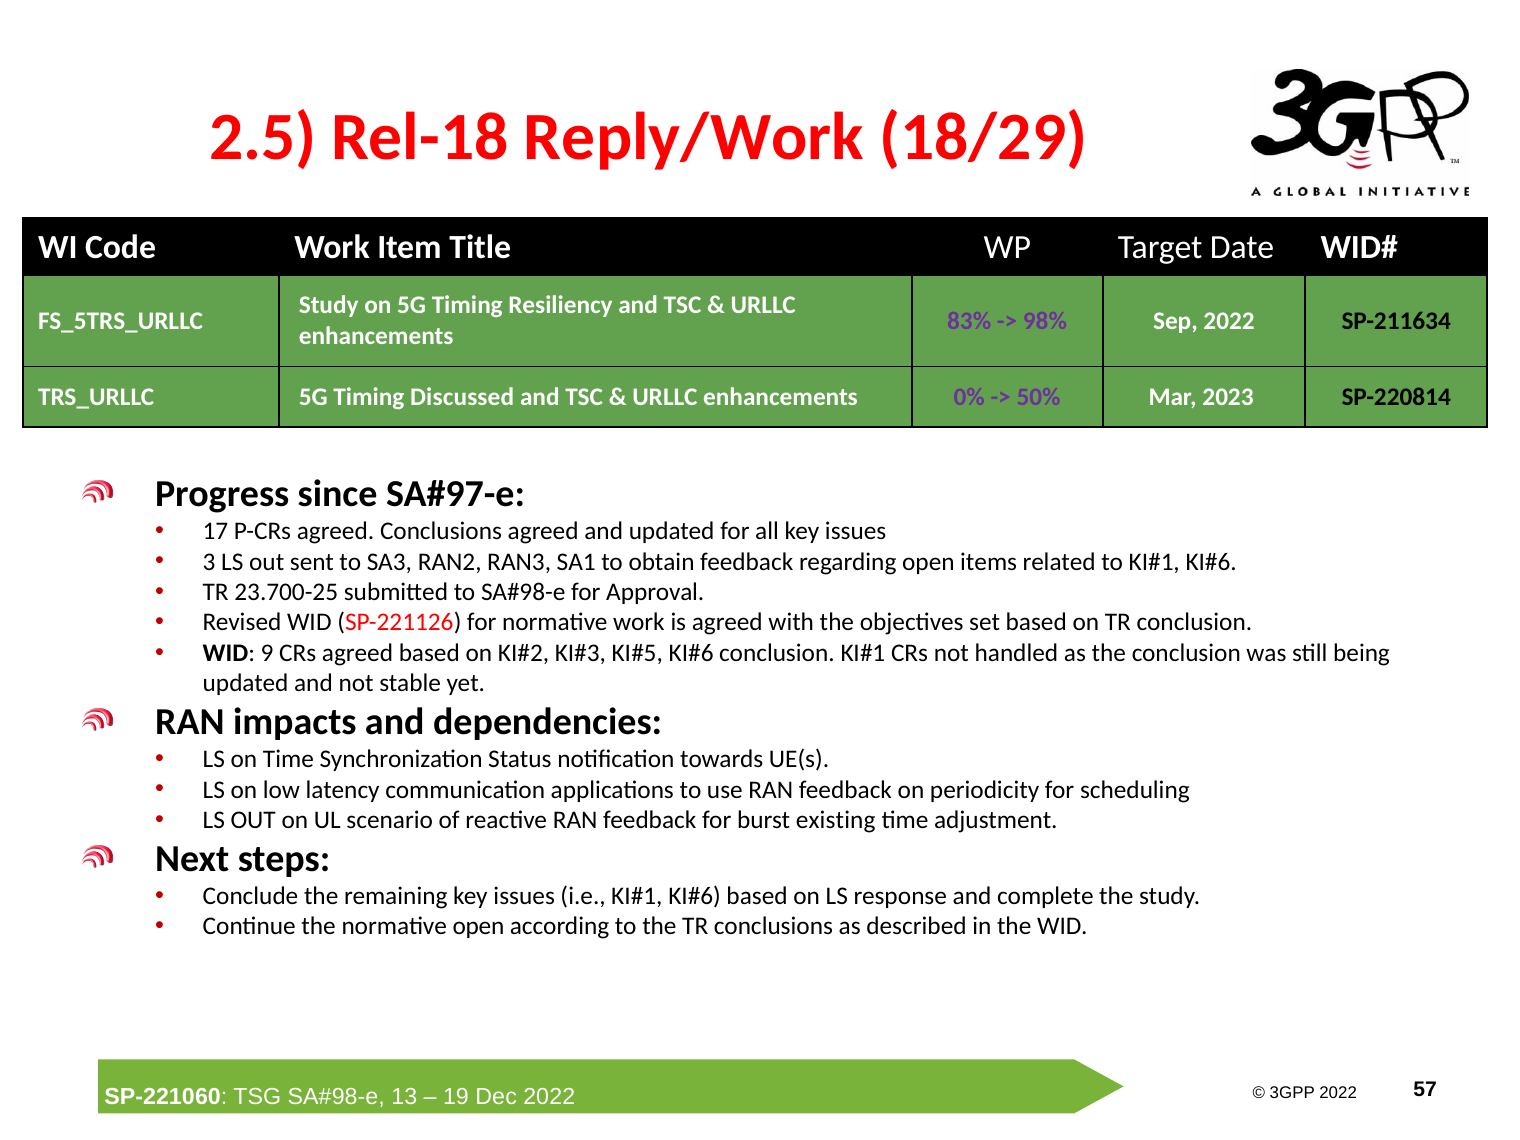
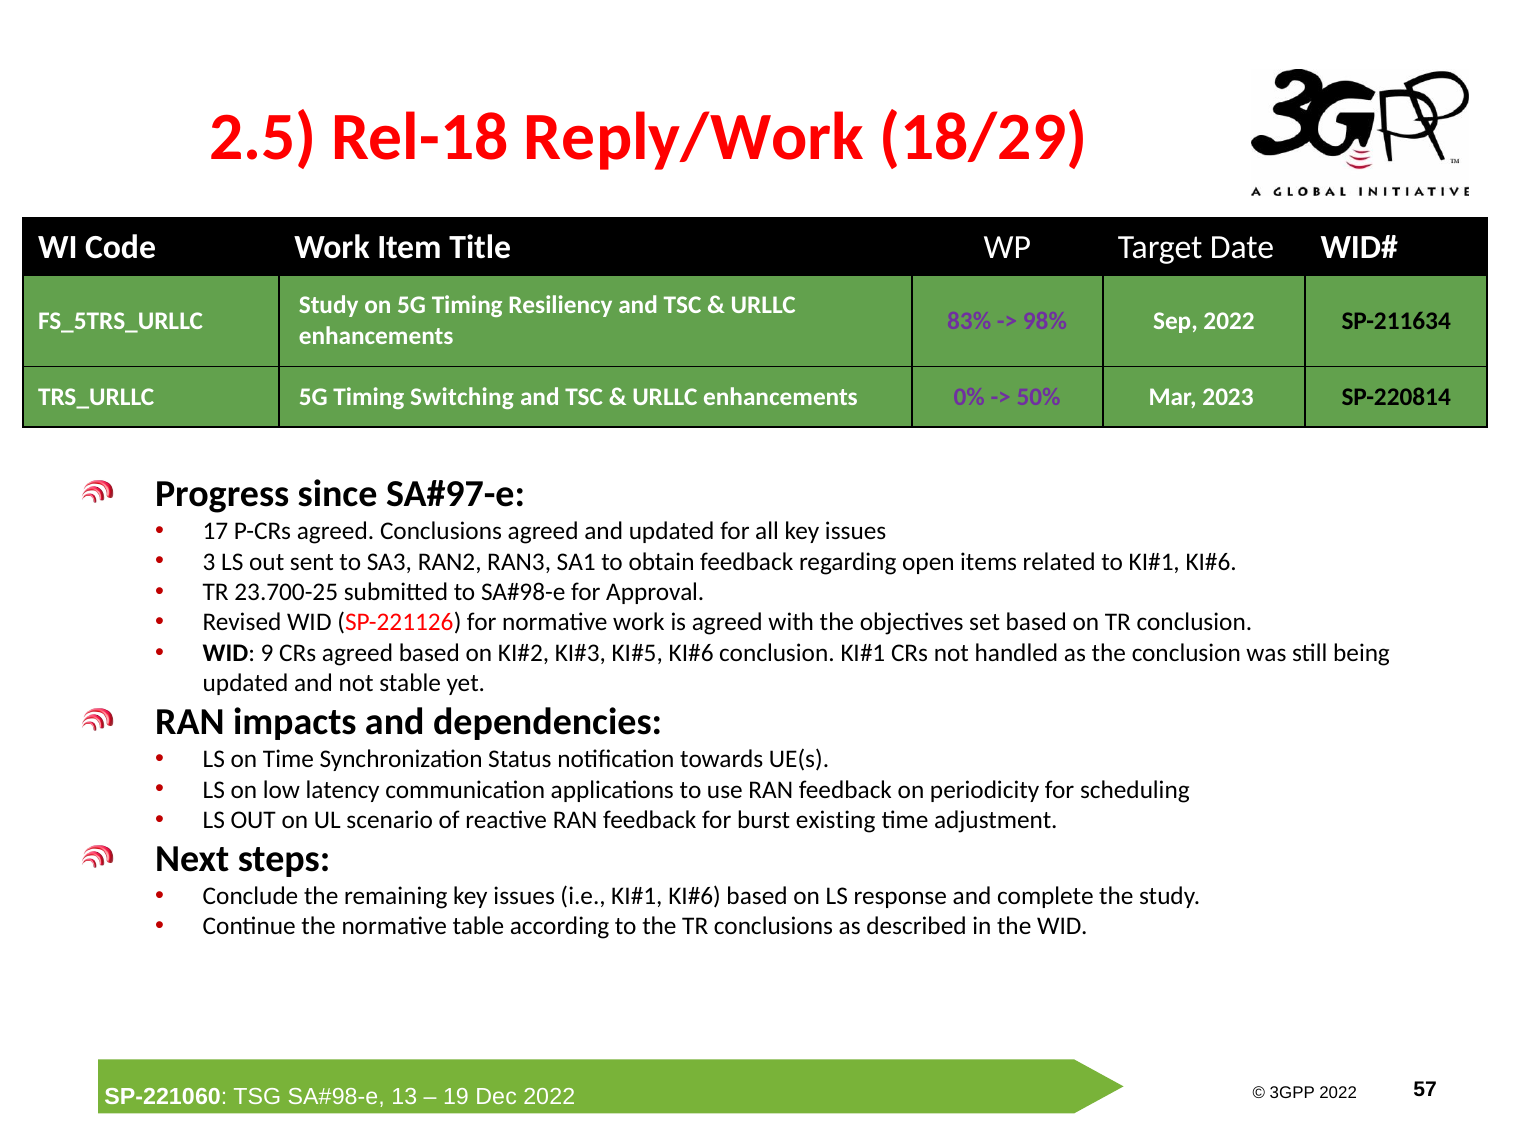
Discussed: Discussed -> Switching
normative open: open -> table
